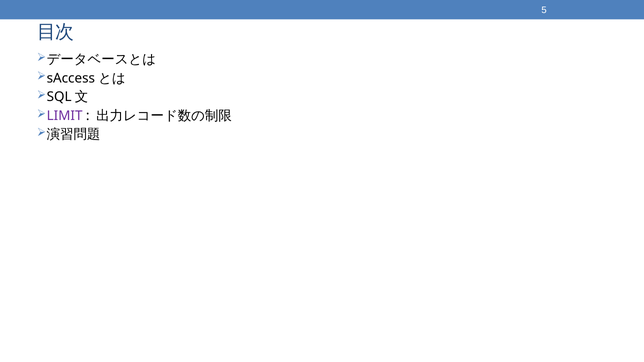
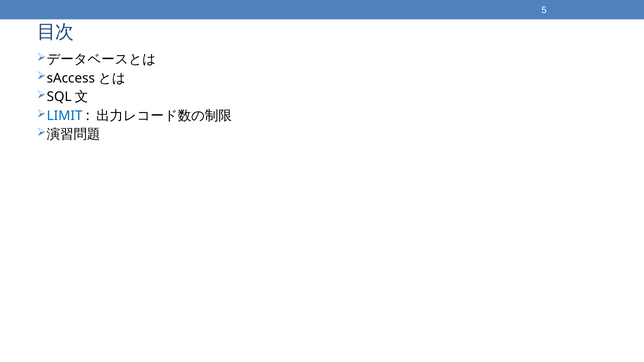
LIMIT colour: purple -> blue
